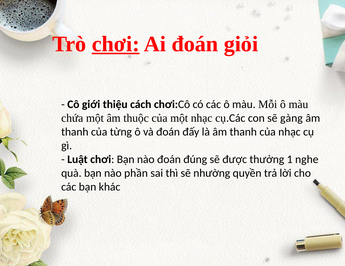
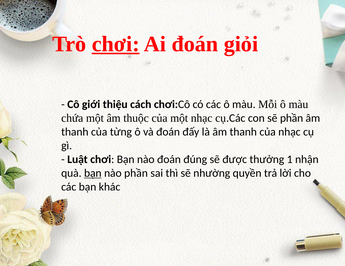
sẽ gàng: gàng -> phần
nghe: nghe -> nhận
bạn at (93, 173) underline: none -> present
